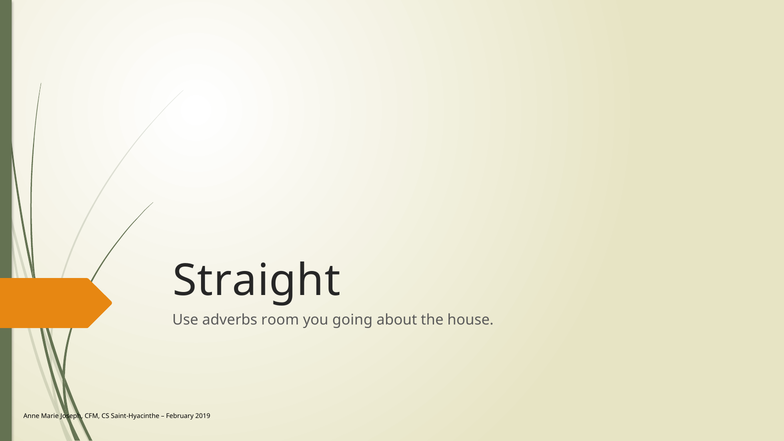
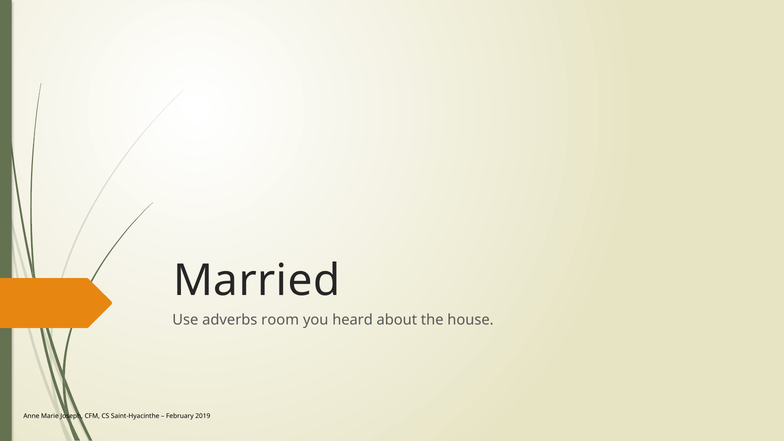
Straight: Straight -> Married
going: going -> heard
